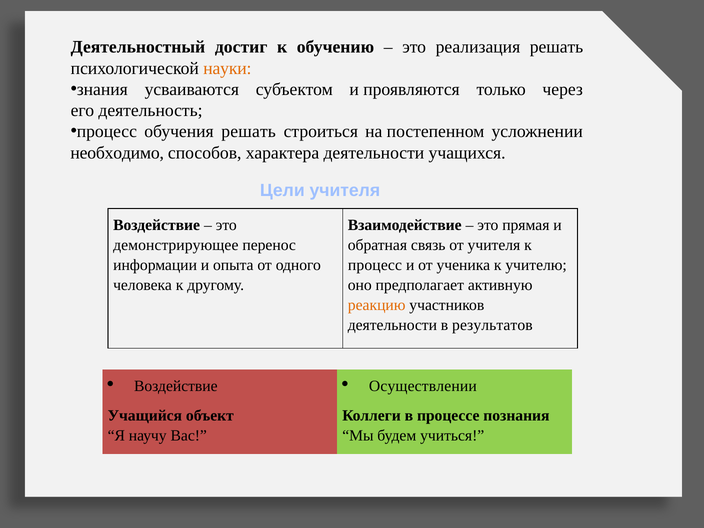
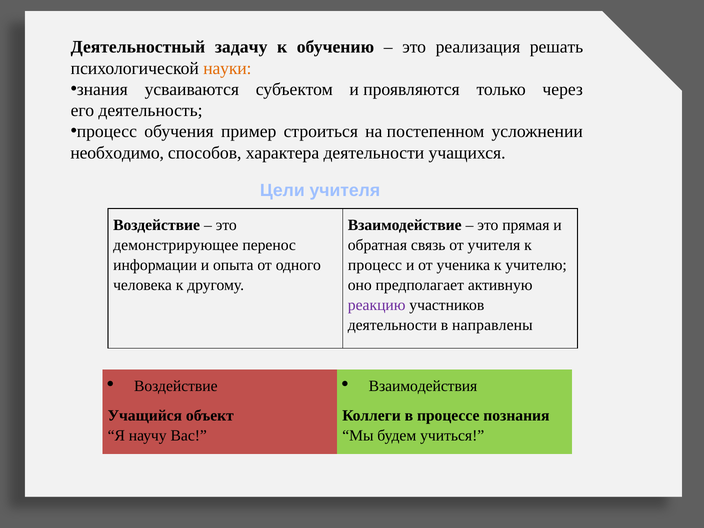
достиг: достиг -> задачу
обучения решать: решать -> пример
реакцию colour: orange -> purple
результатов: результатов -> направлены
Осуществлении: Осуществлении -> Взаимодействия
